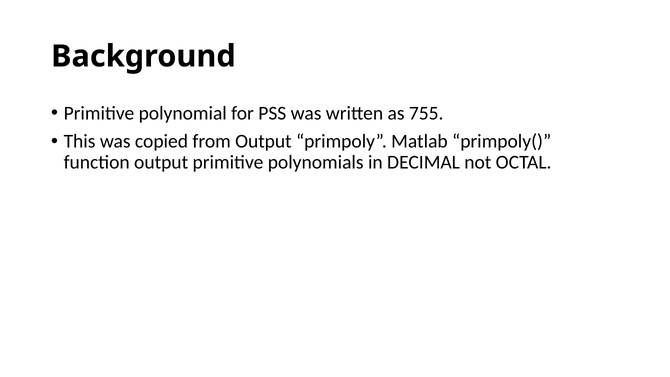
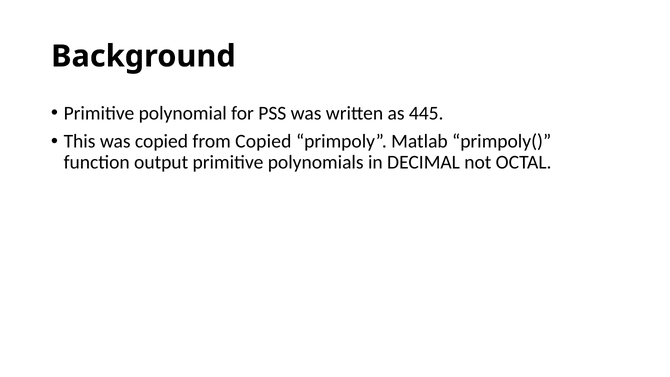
755: 755 -> 445
from Output: Output -> Copied
